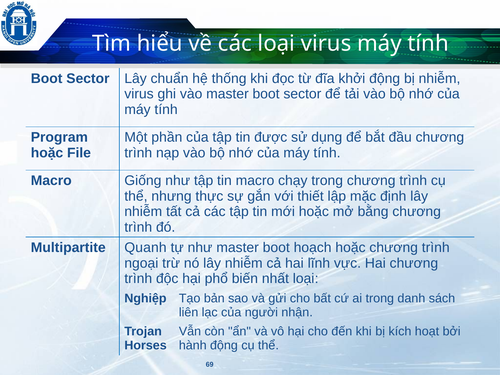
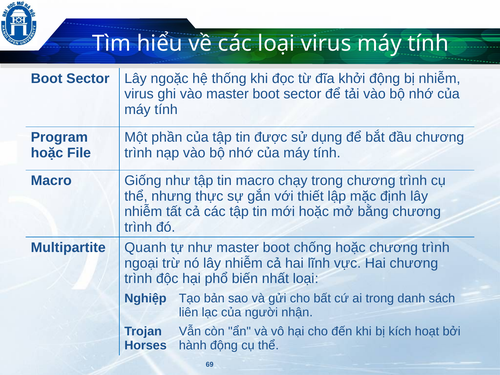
chuẩn: chuẩn -> ngoặc
hoạch: hoạch -> chống
